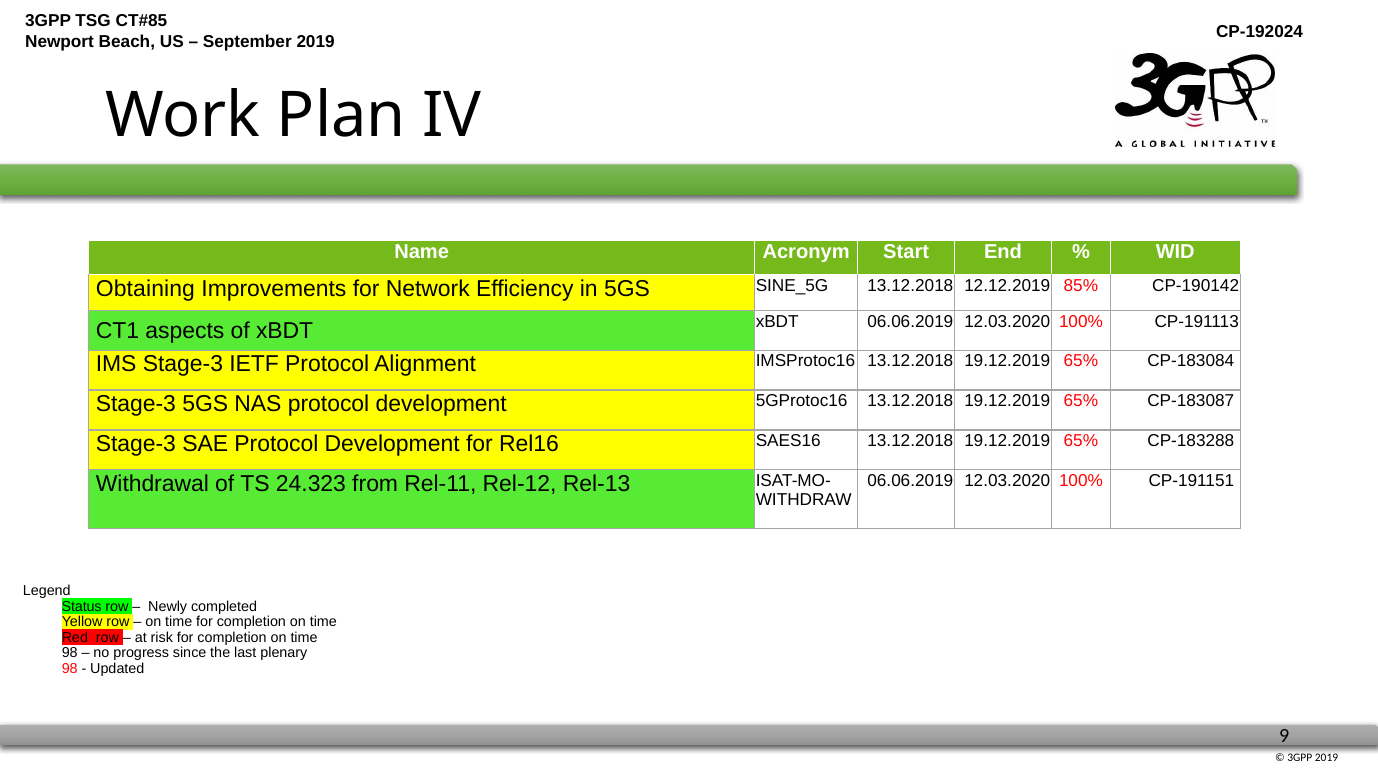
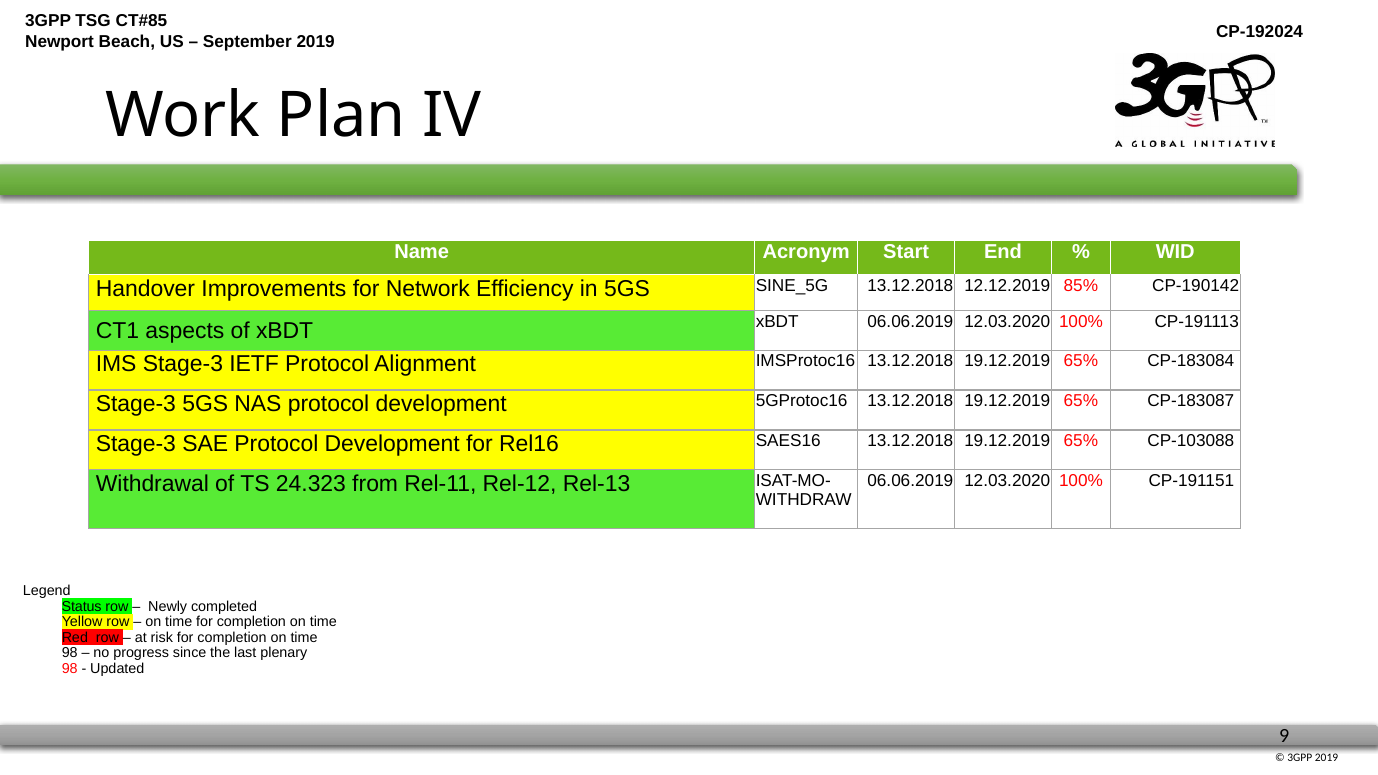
Obtaining: Obtaining -> Handover
CP-183288: CP-183288 -> CP-103088
